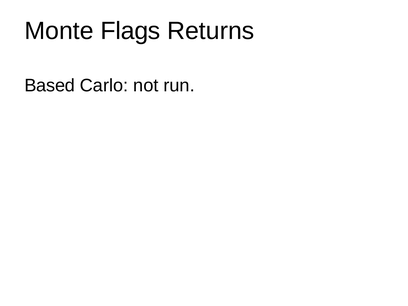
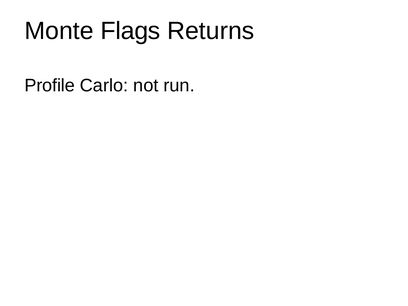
Based: Based -> Profile
